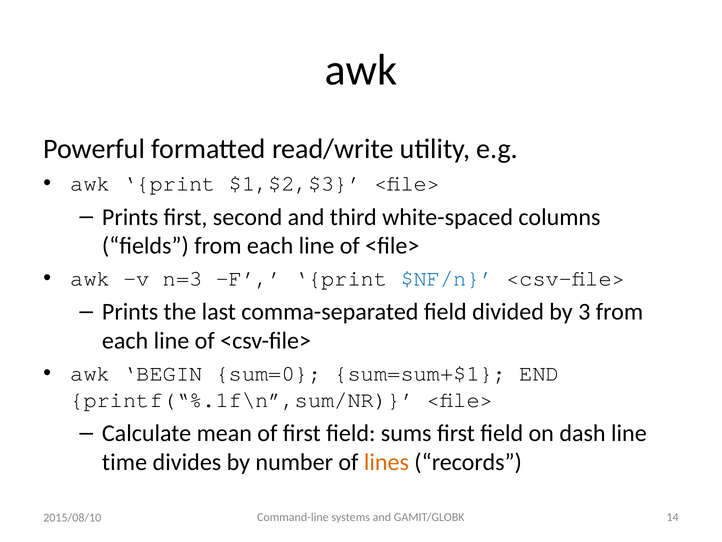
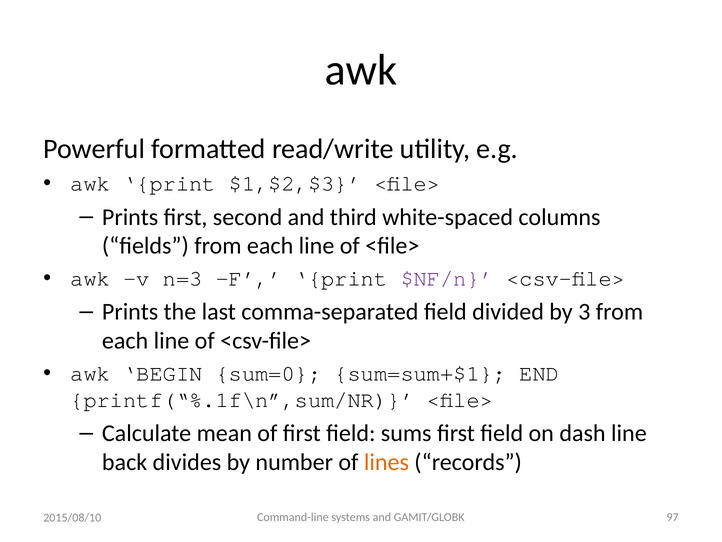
$NF/n colour: blue -> purple
time: time -> back
14: 14 -> 97
